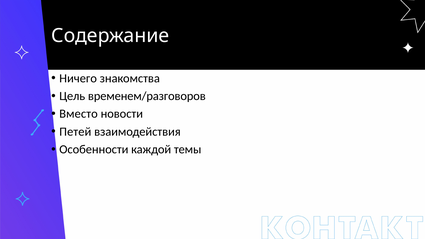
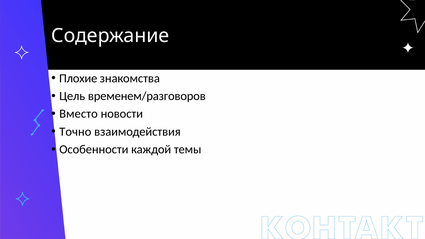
Ничего: Ничего -> Плохие
Петей: Петей -> Точно
